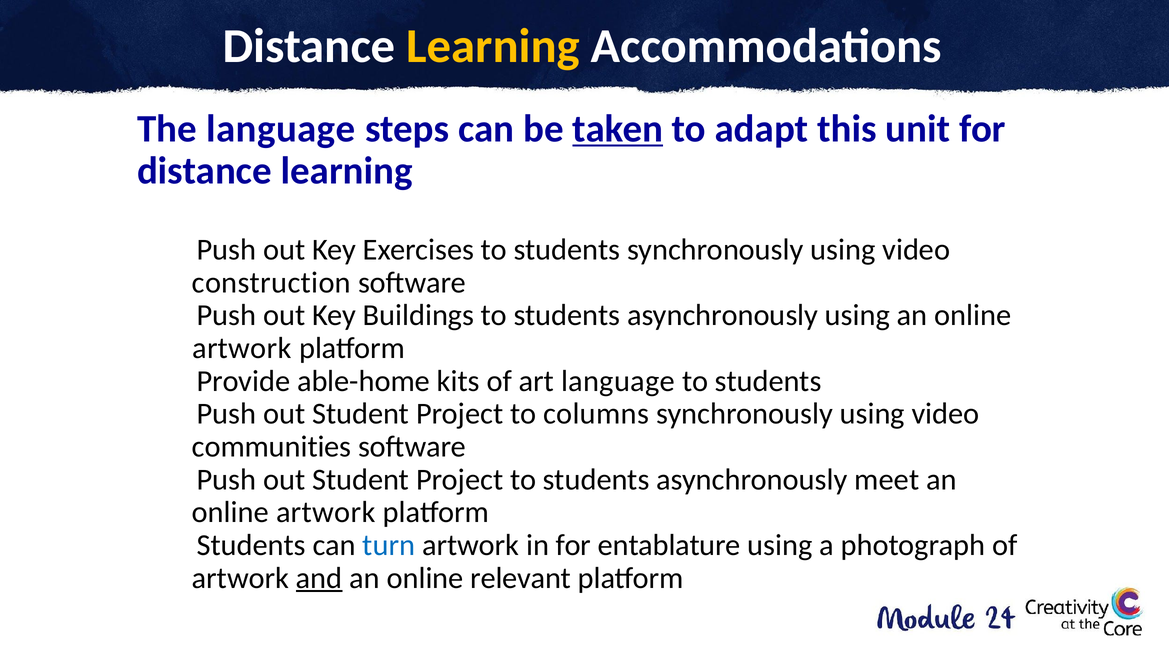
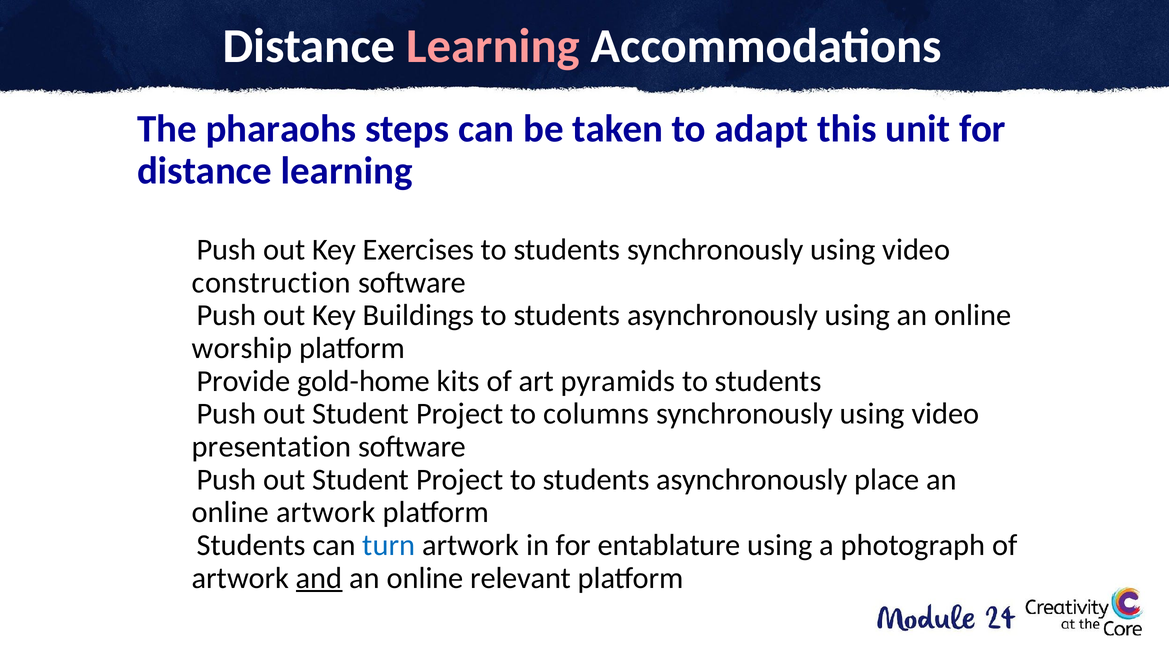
Learning at (493, 46) colour: yellow -> pink
The language: language -> pharaohs
taken underline: present -> none
artwork at (242, 349): artwork -> worship
able-home: able-home -> gold-home
art language: language -> pyramids
communities: communities -> presentation
meet: meet -> place
